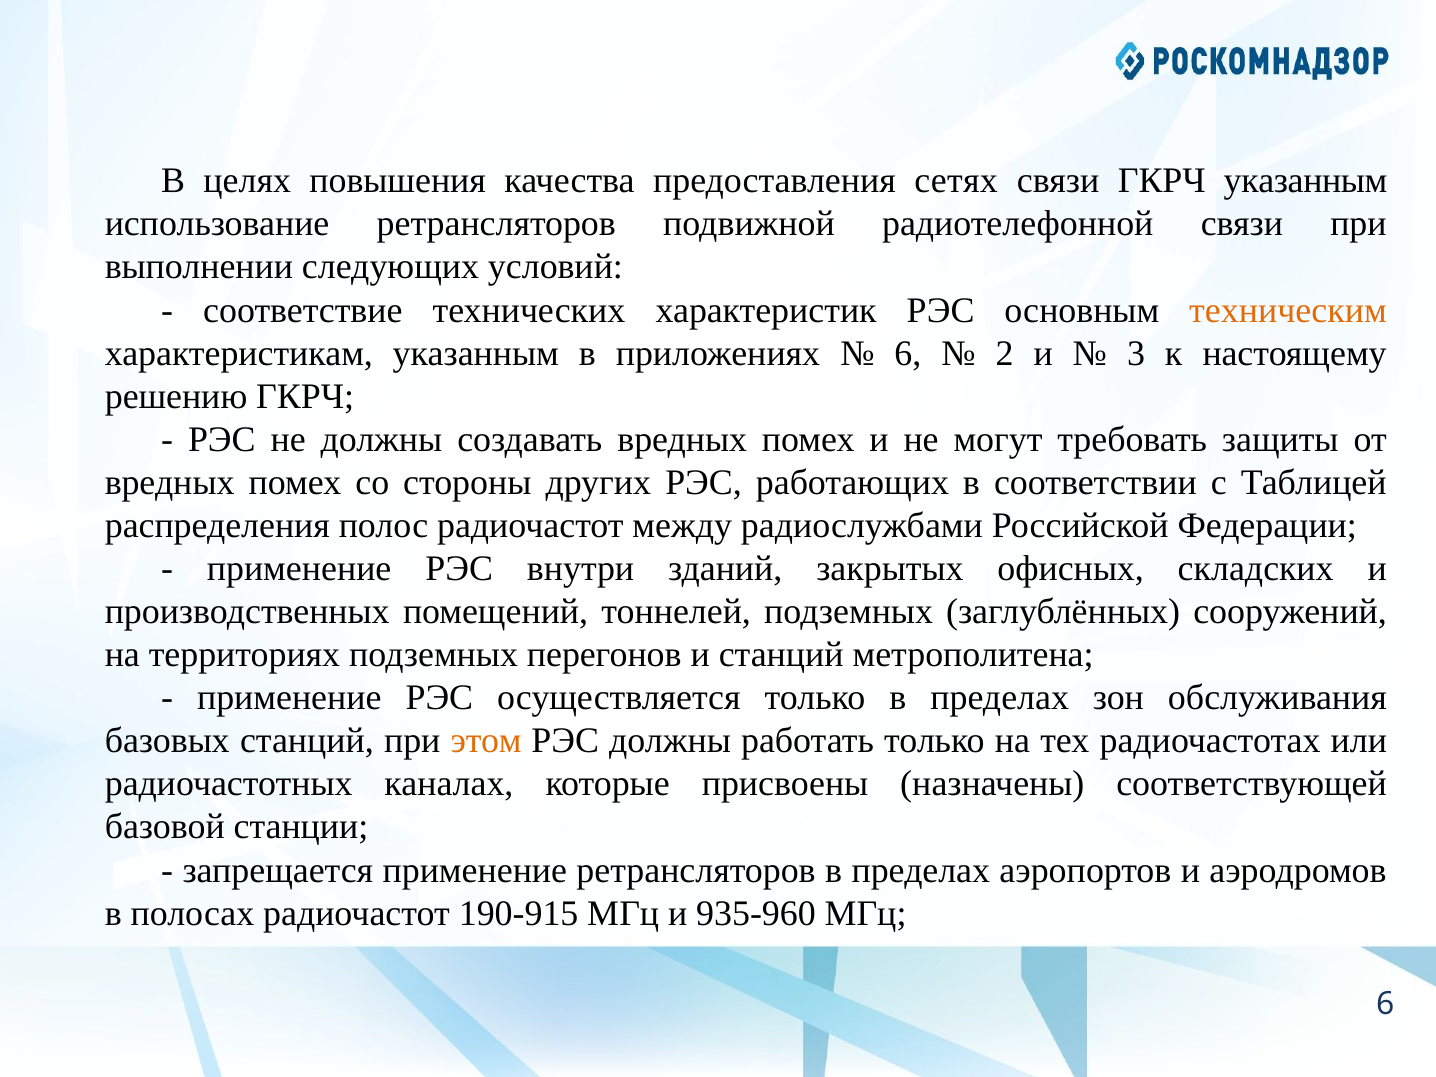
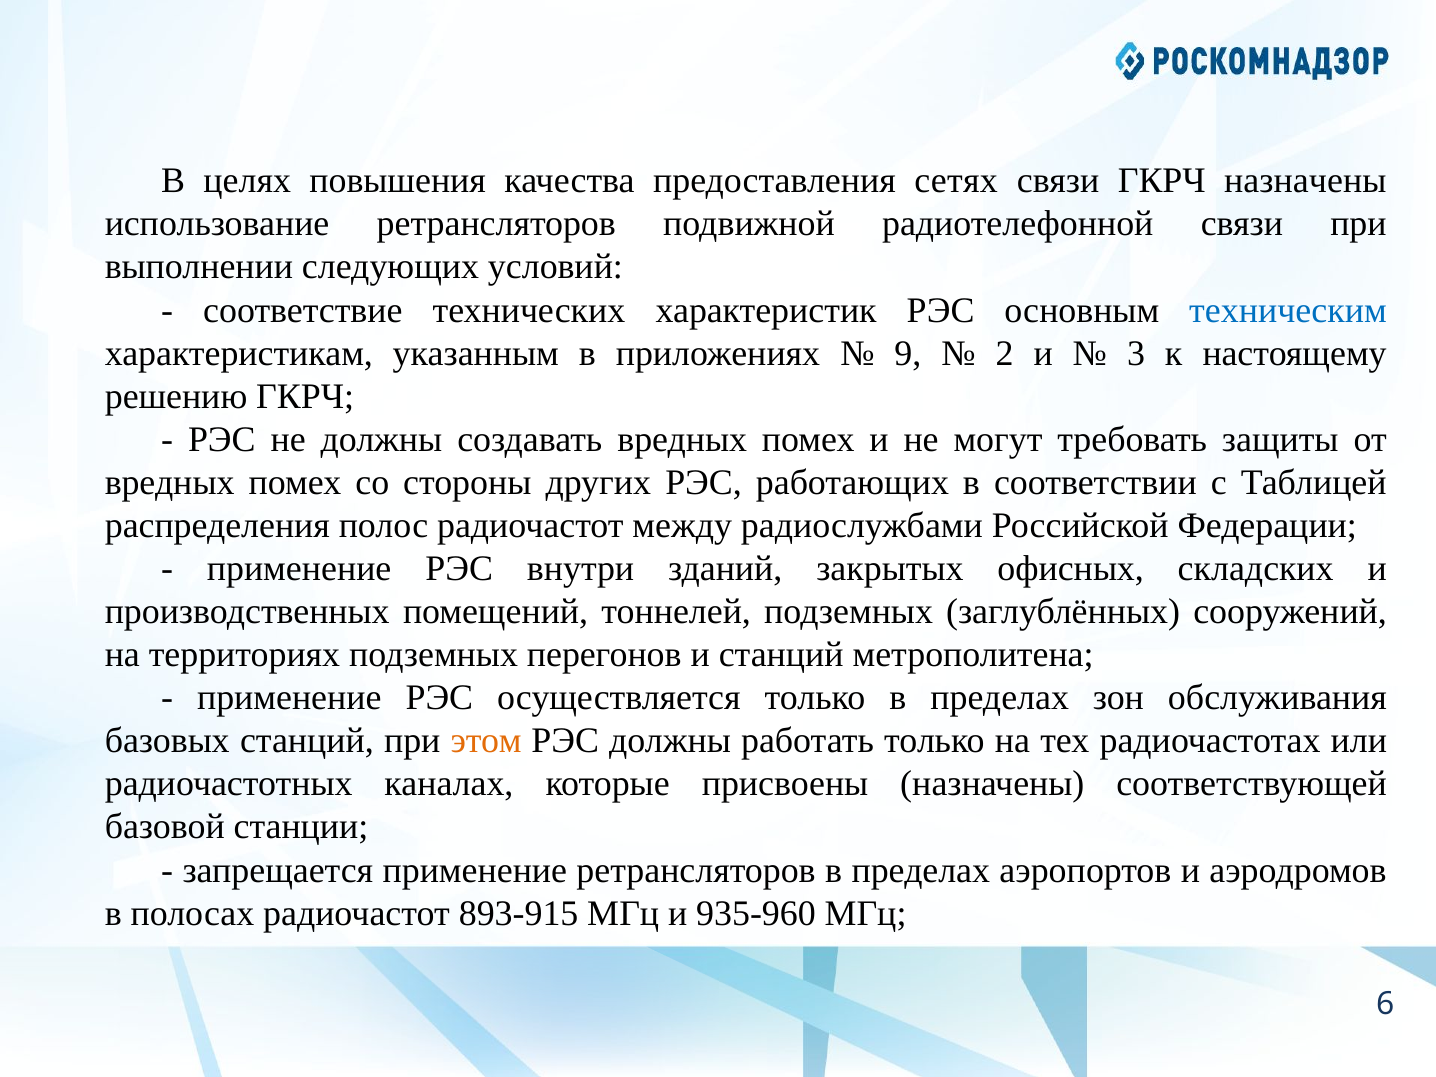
ГКРЧ указанным: указанным -> назначены
техническим colour: orange -> blue
6 at (908, 353): 6 -> 9
190-915: 190-915 -> 893-915
